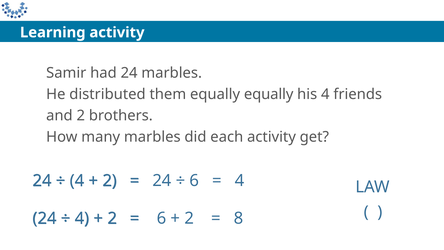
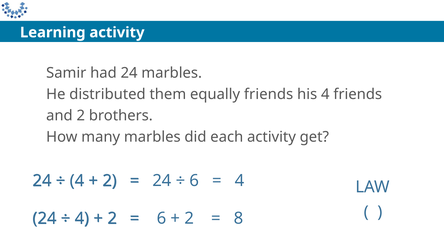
equally equally: equally -> friends
